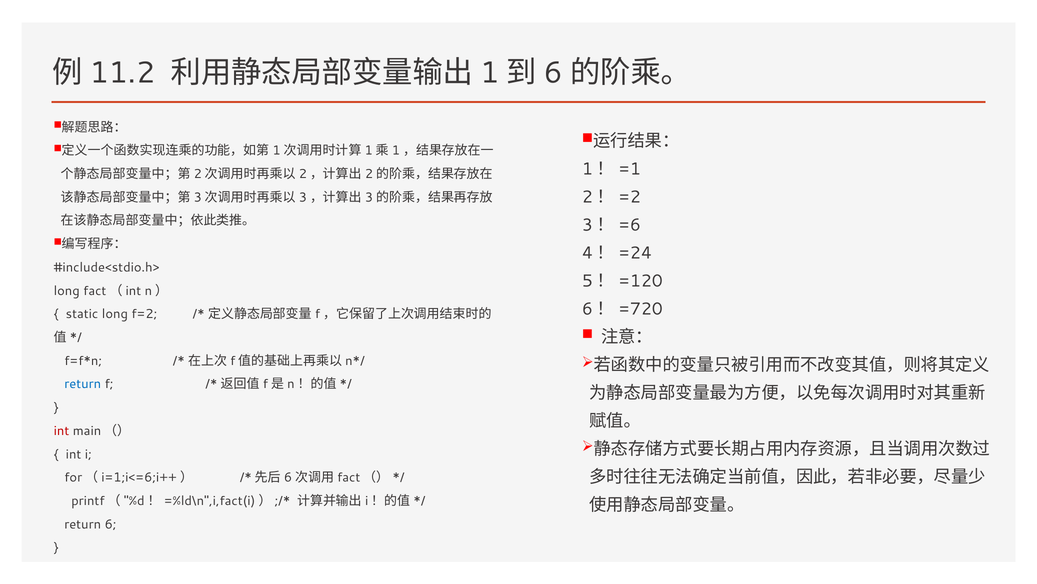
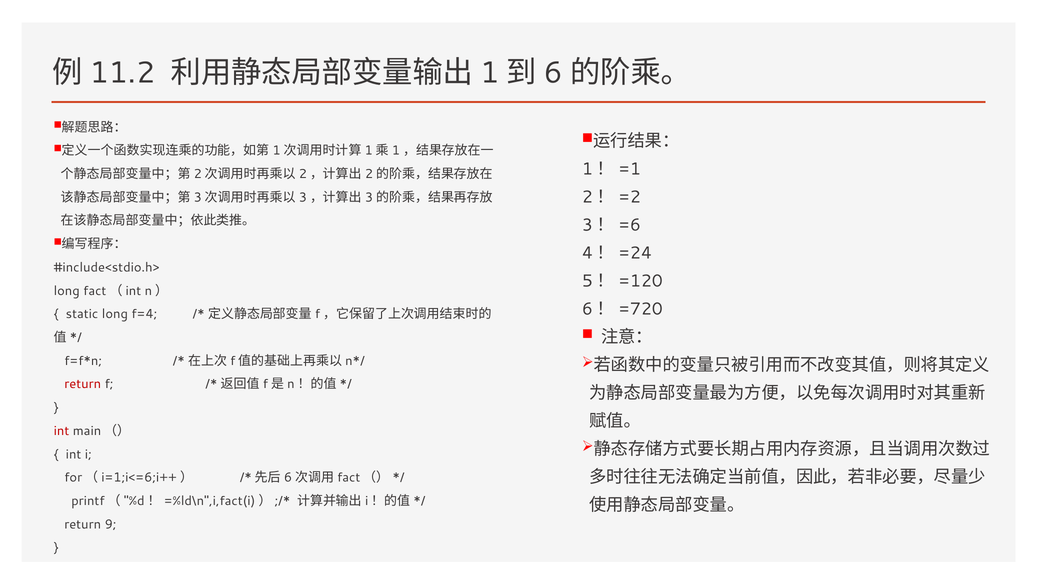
f=2: f=2 -> f=4
return at (83, 384) colour: blue -> red
6: 6 -> 9
